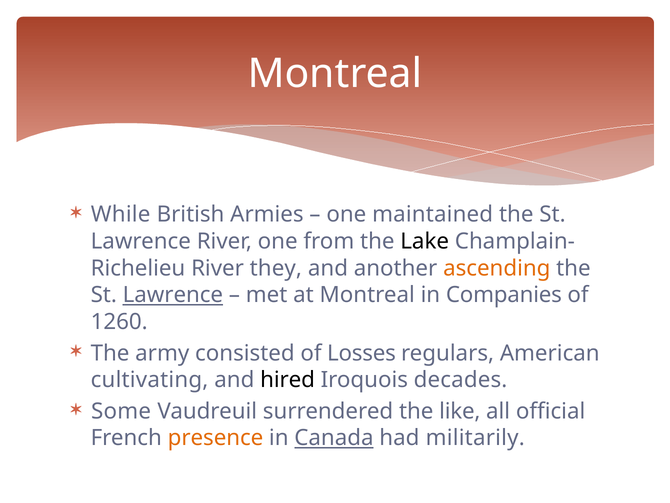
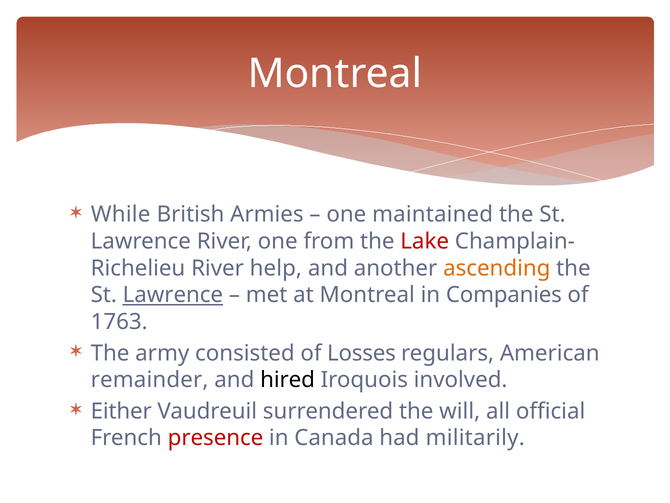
Lake colour: black -> red
they: they -> help
1260: 1260 -> 1763
cultivating: cultivating -> remainder
decades: decades -> involved
Some: Some -> Either
like: like -> will
presence colour: orange -> red
Canada underline: present -> none
